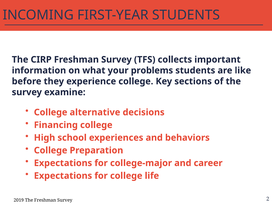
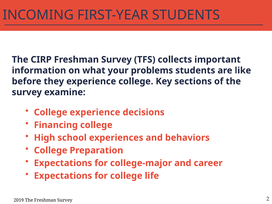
College alternative: alternative -> experience
